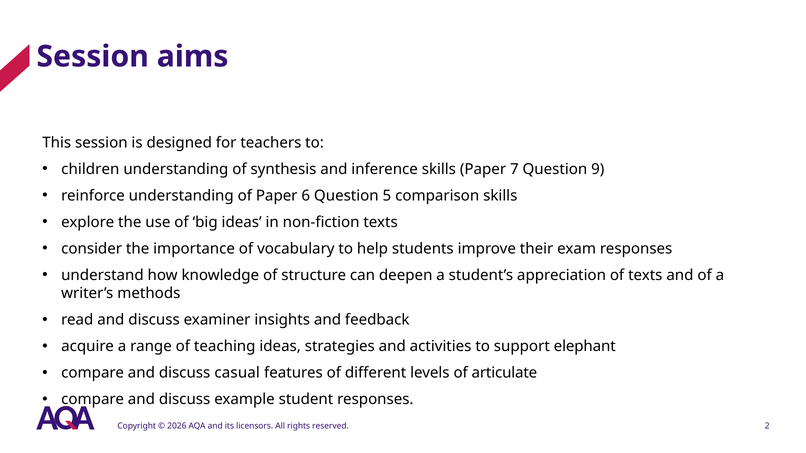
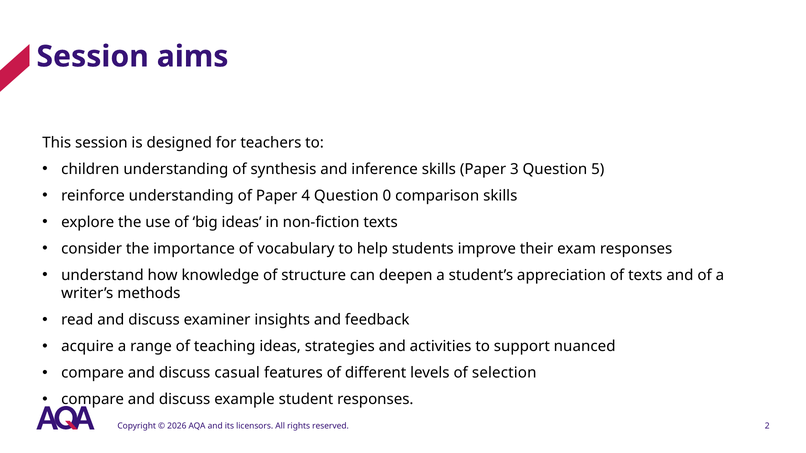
7: 7 -> 3
9: 9 -> 5
6: 6 -> 4
5: 5 -> 0
elephant: elephant -> nuanced
articulate: articulate -> selection
